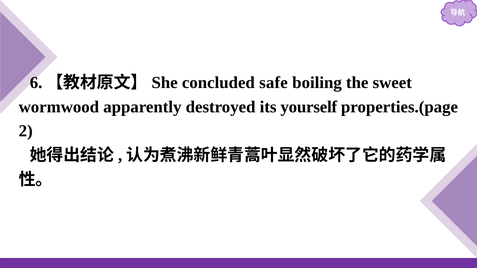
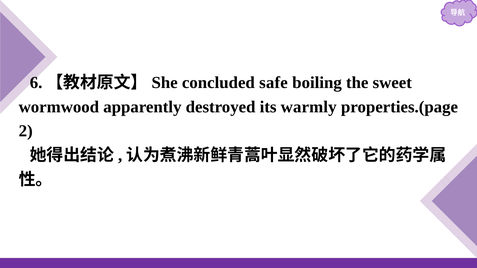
yourself: yourself -> warmly
